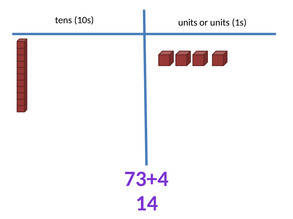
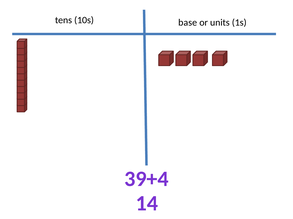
10s units: units -> base
73+4: 73+4 -> 39+4
